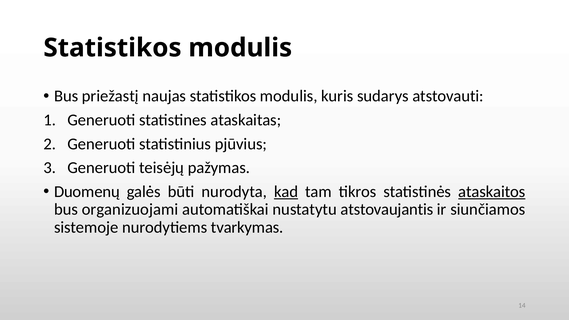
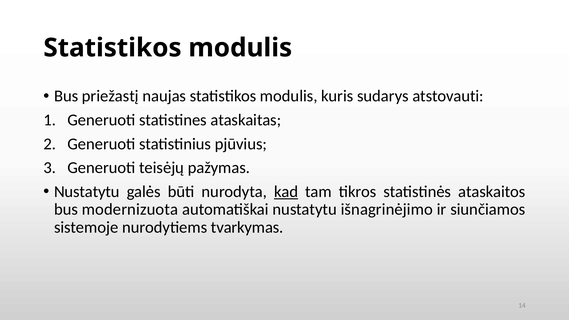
Duomenų at (87, 192): Duomenų -> Nustatytu
ataskaitos underline: present -> none
organizuojami: organizuojami -> modernizuota
atstovaujantis: atstovaujantis -> išnagrinėjimo
